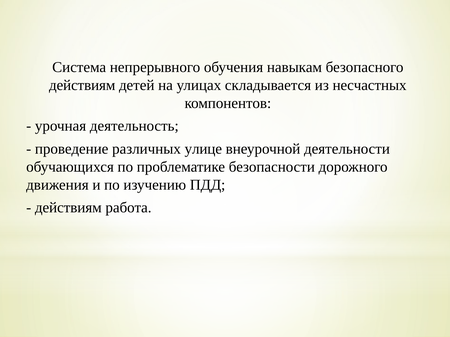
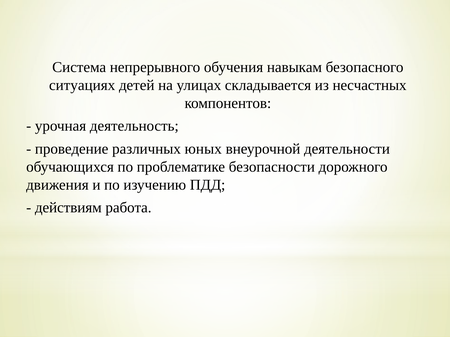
действиям at (82, 85): действиям -> ситуациях
улице: улице -> юных
